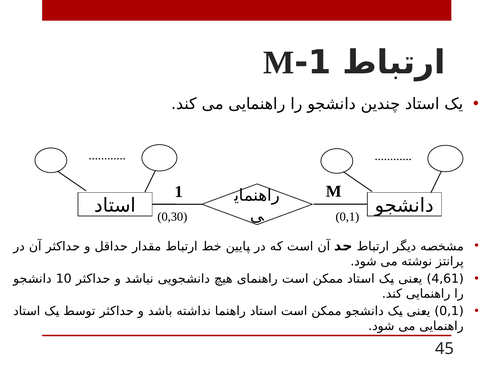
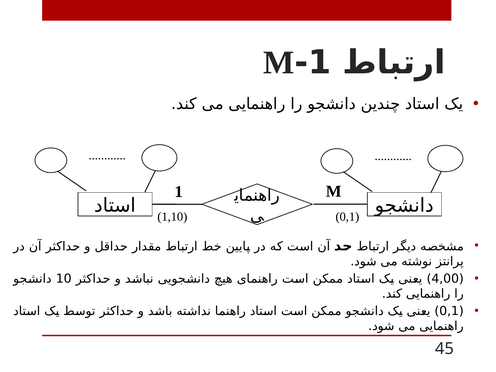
0,30: 0,30 -> 1,10
4,61: 4,61 -> 4,00
